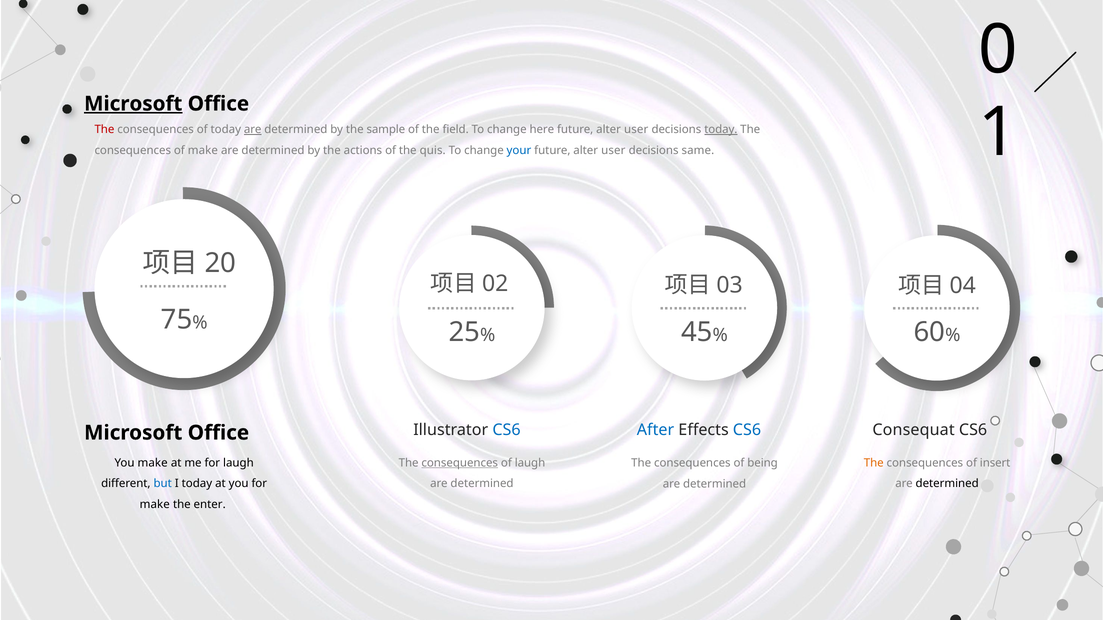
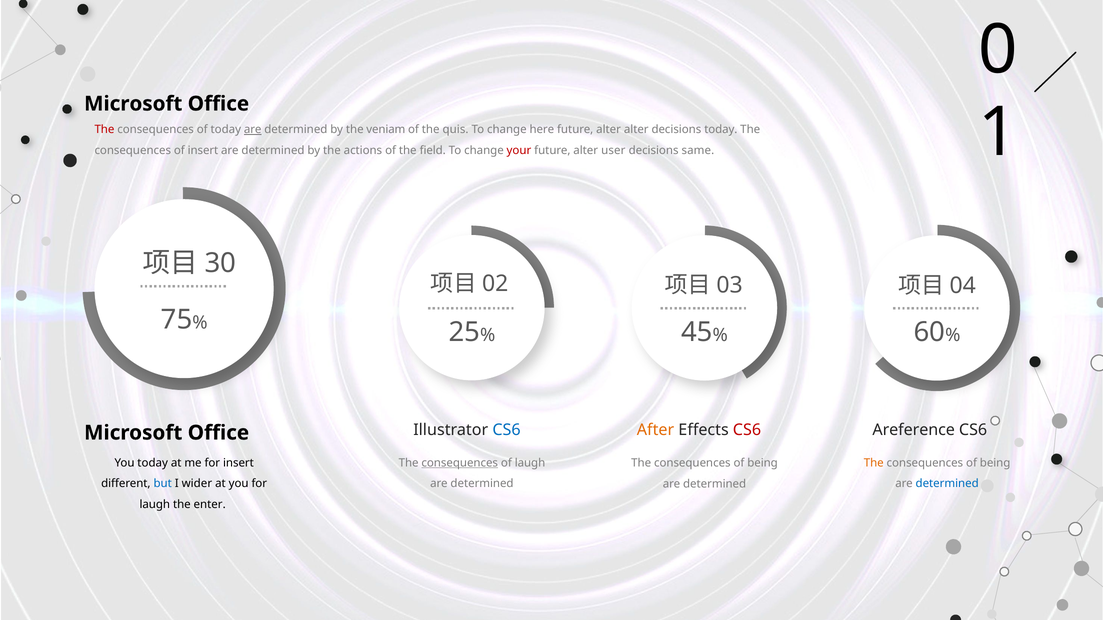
Microsoft at (133, 104) underline: present -> none
sample: sample -> veniam
field: field -> quis
user at (636, 130): user -> alter
today at (721, 130) underline: present -> none
of make: make -> insert
quis: quis -> field
your colour: blue -> red
20: 20 -> 30
Consequat: Consequat -> Areference
After colour: blue -> orange
CS6 at (747, 430) colour: blue -> red
You make: make -> today
for laugh: laugh -> insert
insert at (995, 463): insert -> being
I today: today -> wider
determined at (947, 484) colour: black -> blue
make at (155, 505): make -> laugh
